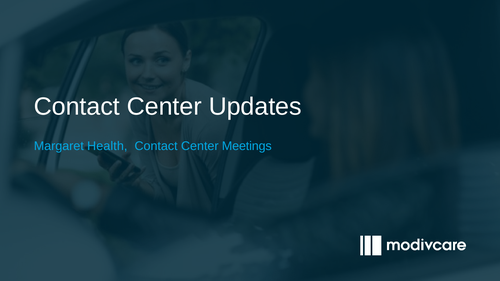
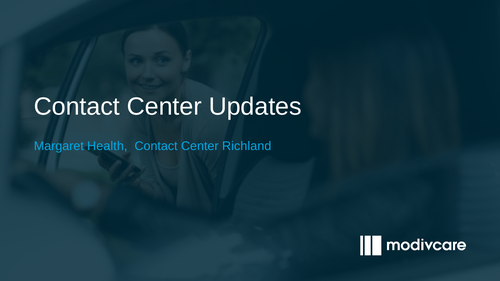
Meetings: Meetings -> Richland
